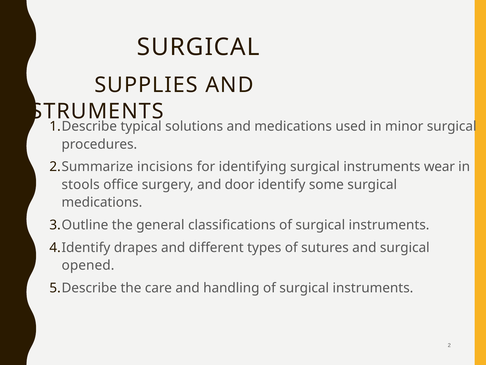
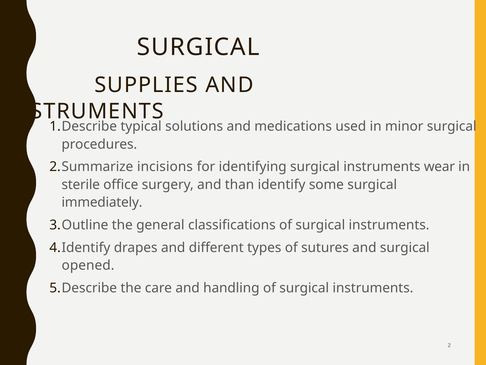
stools: stools -> sterile
door: door -> than
medications at (102, 202): medications -> immediately
